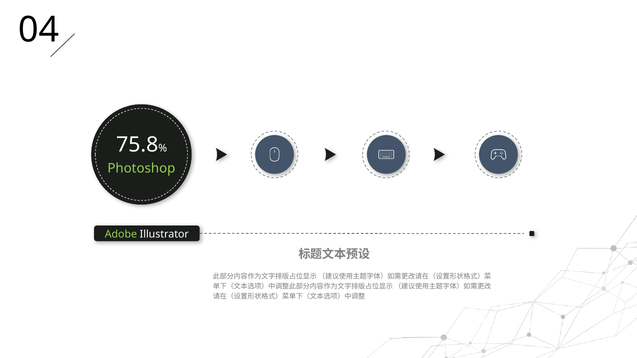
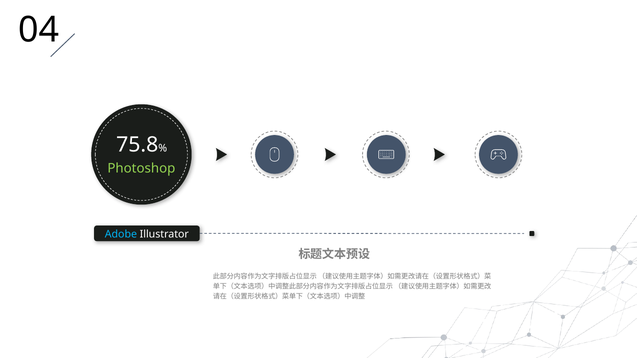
Adobe colour: light green -> light blue
